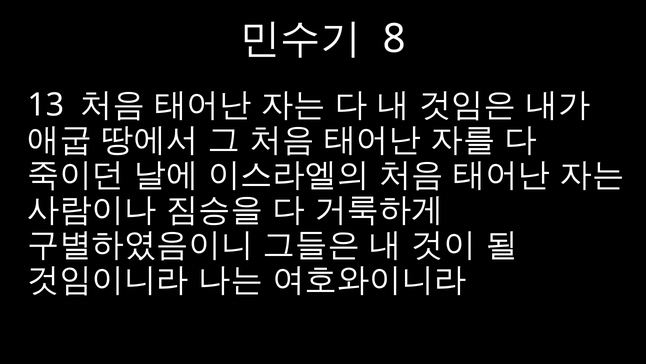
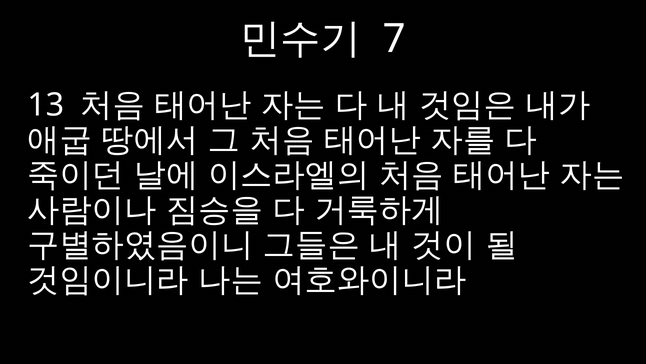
8: 8 -> 7
